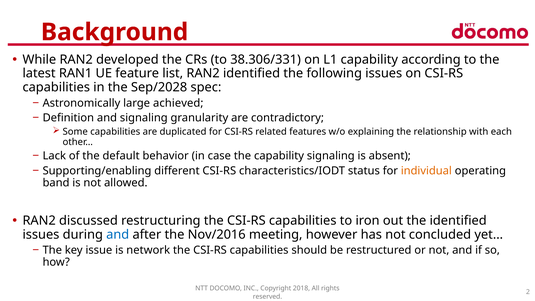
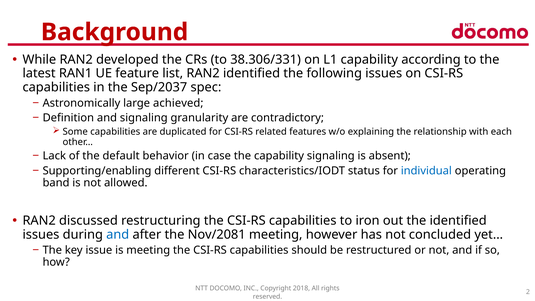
Sep/2028: Sep/2028 -> Sep/2037
individual colour: orange -> blue
Nov/2016: Nov/2016 -> Nov/2081
is network: network -> meeting
